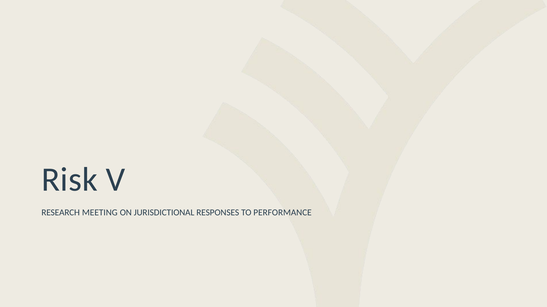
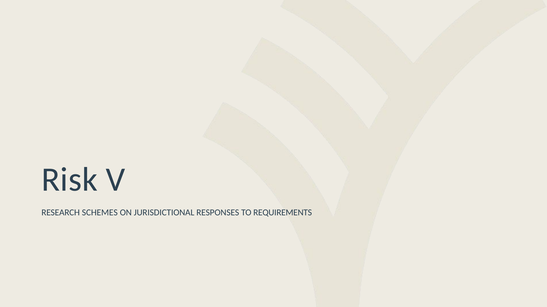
MEETING: MEETING -> SCHEMES
PERFORMANCE: PERFORMANCE -> REQUIREMENTS
